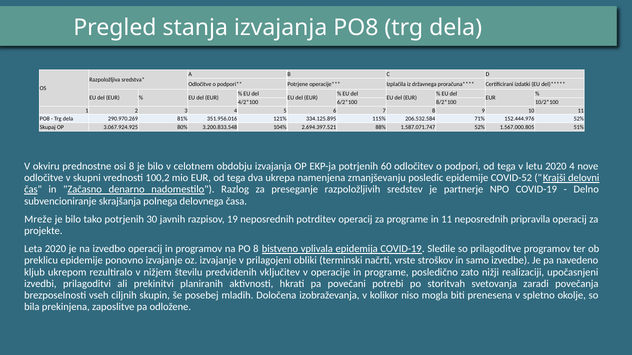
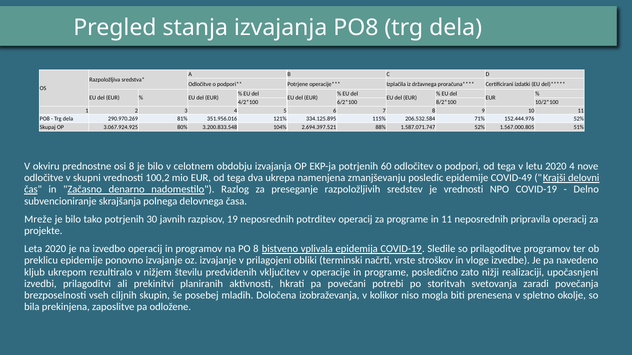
COVID-52: COVID-52 -> COVID-49
je partnerje: partnerje -> vrednosti
samo: samo -> vloge
